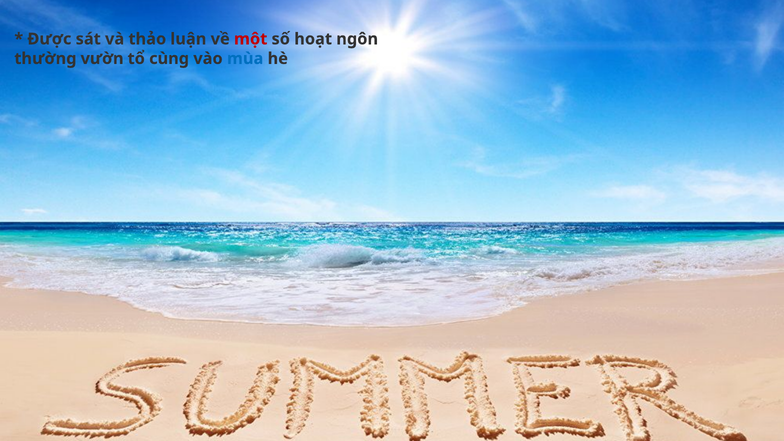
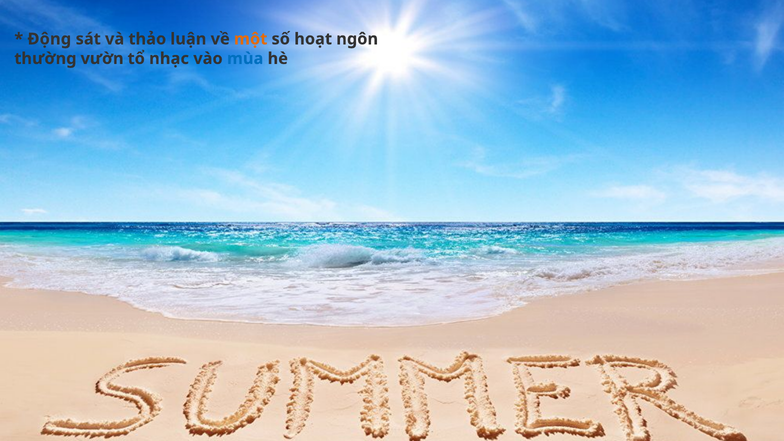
Được: Được -> Động
một colour: red -> orange
cùng: cùng -> nhạc
